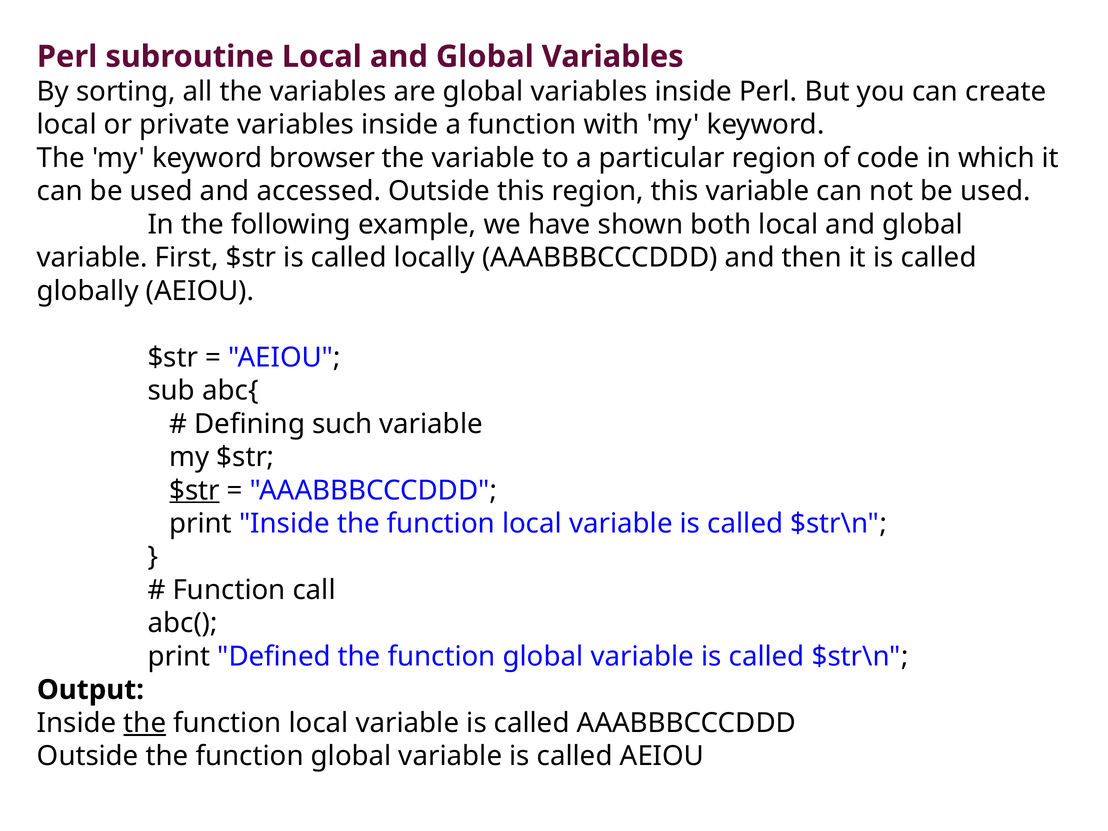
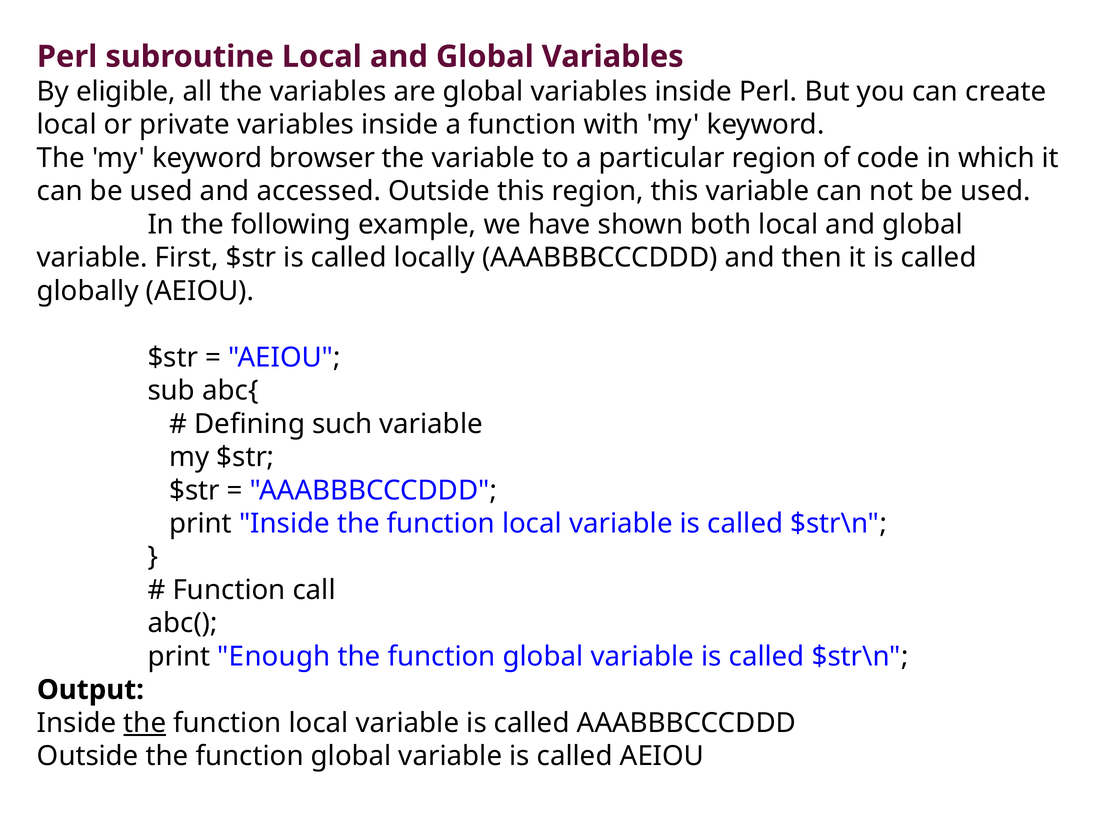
sorting: sorting -> eligible
$str at (195, 490) underline: present -> none
Defined: Defined -> Enough
